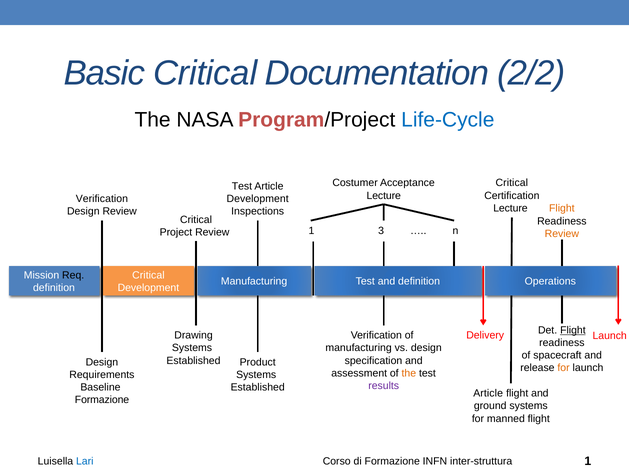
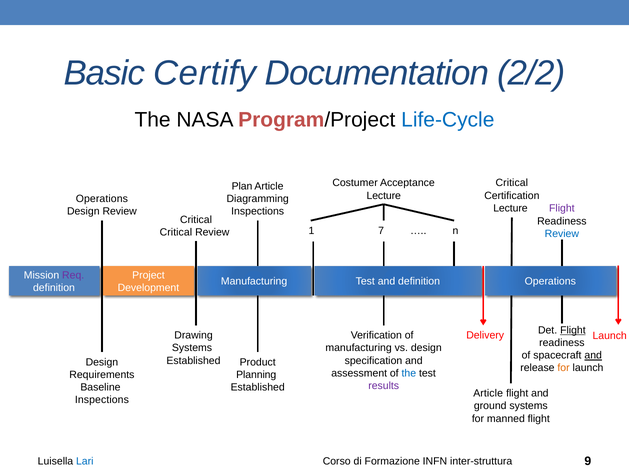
Basic Critical: Critical -> Certify
Test at (242, 186): Test -> Plan
Development at (258, 199): Development -> Diagramming
Verification at (102, 199): Verification -> Operations
Flight at (562, 208) colour: orange -> purple
3: 3 -> 7
Project at (176, 232): Project -> Critical
Review at (562, 234) colour: orange -> blue
Critical at (148, 275): Critical -> Project
Req colour: black -> purple
and at (593, 355) underline: none -> present
the at (409, 373) colour: orange -> blue
Systems at (256, 374): Systems -> Planning
Formazione at (102, 400): Formazione -> Inspections
inter-struttura 1: 1 -> 9
